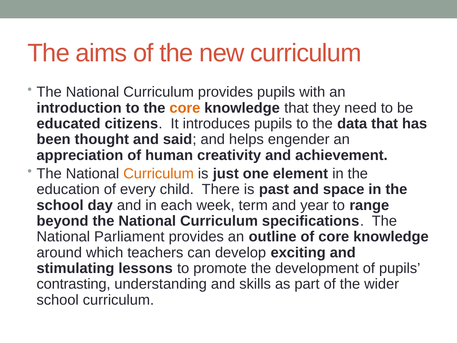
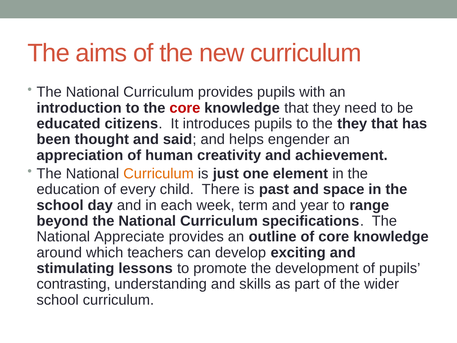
core at (185, 108) colour: orange -> red
the data: data -> they
Parliament: Parliament -> Appreciate
